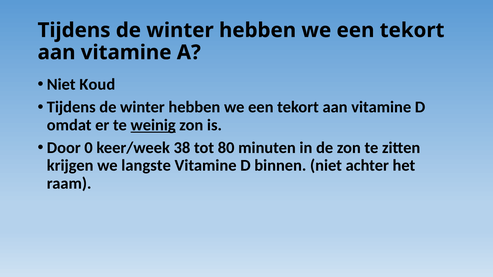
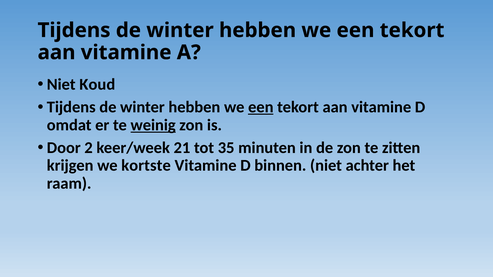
een at (261, 107) underline: none -> present
0: 0 -> 2
38: 38 -> 21
80: 80 -> 35
langste: langste -> kortste
